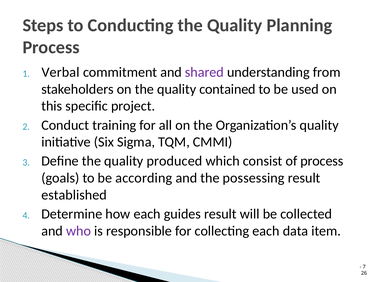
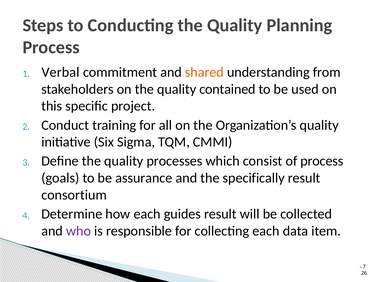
shared colour: purple -> orange
produced: produced -> processes
according: according -> assurance
possessing: possessing -> specifically
established: established -> consortium
